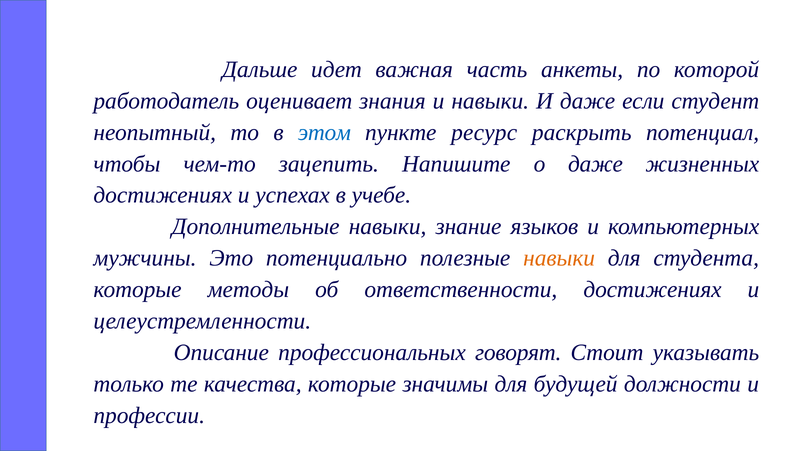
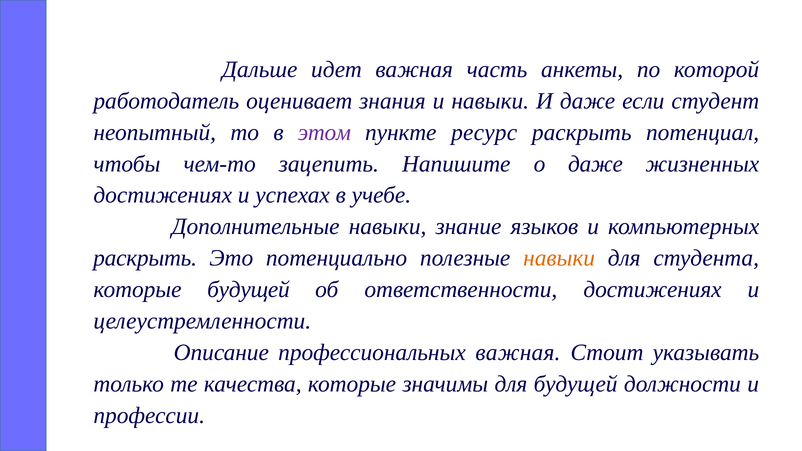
этом colour: blue -> purple
мужчины at (145, 258): мужчины -> раскрыть
которые методы: методы -> будущей
профессиональных говорят: говорят -> важная
